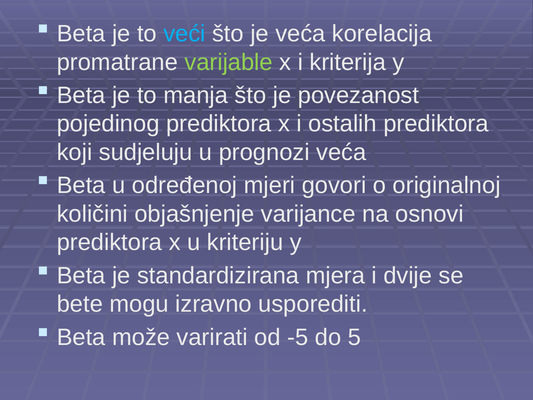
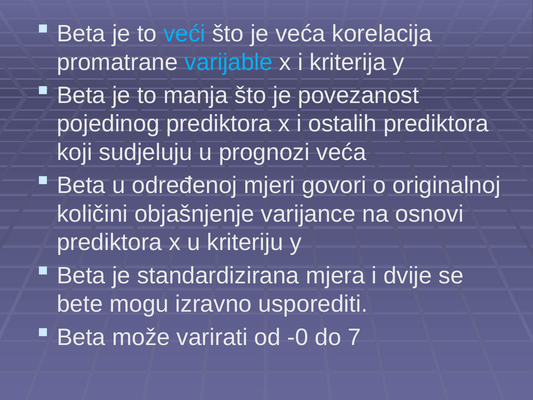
varijable colour: light green -> light blue
-5: -5 -> -0
5: 5 -> 7
